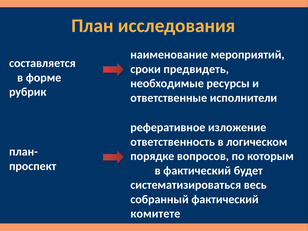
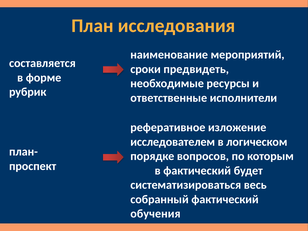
ответственность: ответственность -> исследователем
комитете: комитете -> обучения
